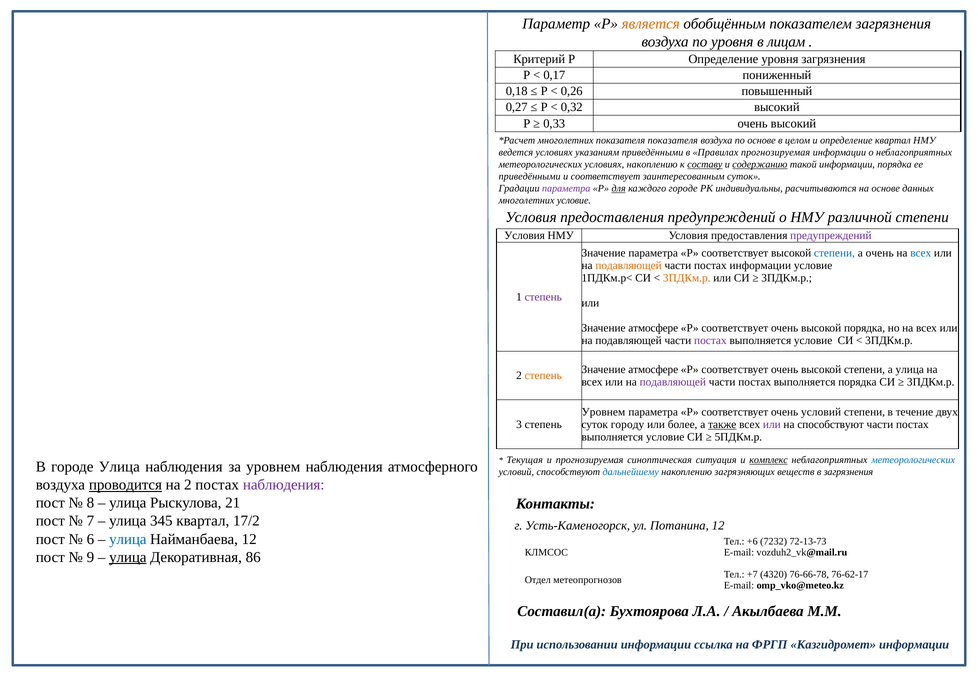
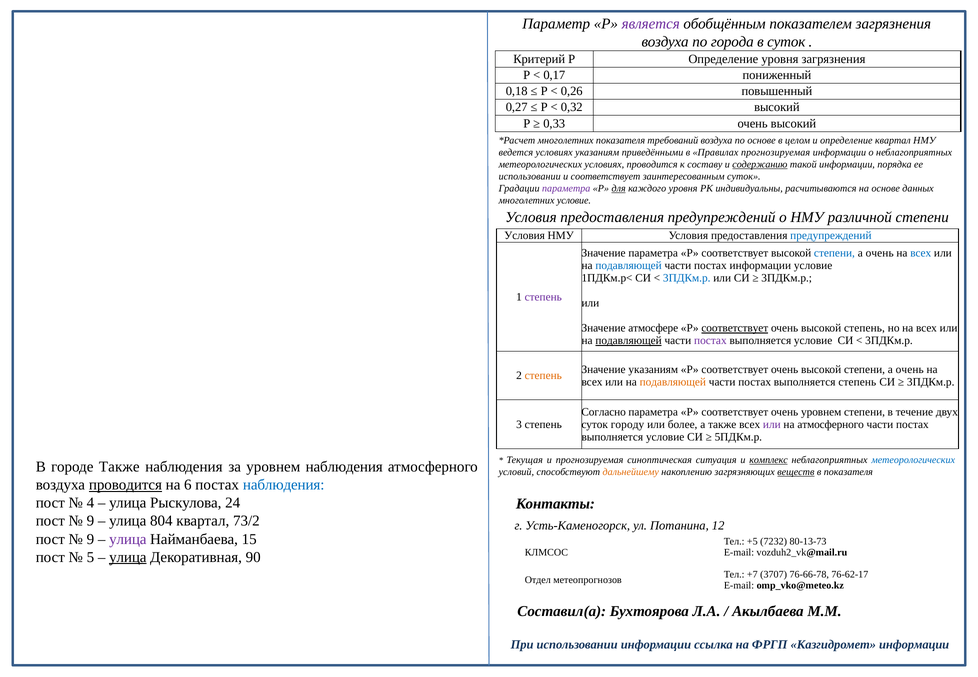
является colour: orange -> purple
по уровня: уровня -> города
в лицам: лицам -> суток
показателя показателя: показателя -> требований
условиях накоплению: накоплению -> проводится
составу underline: present -> none
приведёнными at (530, 176): приведёнными -> использовании
каждого городе: городе -> уровня
предупреждений at (831, 236) colour: purple -> blue
подавляющей at (629, 266) colour: orange -> blue
3ПДКм.р at (687, 278) colour: orange -> blue
соответствует at (735, 328) underline: none -> present
высокой порядка: порядка -> степень
подавляющей at (629, 341) underline: none -> present
атмосфере at (653, 369): атмосфере -> указаниям
улица at (910, 369): улица -> очень
подавляющей at (673, 382) colour: purple -> orange
выполняется порядка: порядка -> степень
Уровнем at (604, 412): Уровнем -> Согласно
очень условий: условий -> уровнем
также at (722, 425) underline: present -> none
на способствуют: способствуют -> атмосферного
городе Улица: Улица -> Также
дальнейшему colour: blue -> orange
веществ underline: none -> present
в загрязнения: загрязнения -> показателя
на 2: 2 -> 6
наблюдения at (284, 485) colour: purple -> blue
8: 8 -> 4
21: 21 -> 24
7 at (90, 521): 7 -> 9
345: 345 -> 804
17/2: 17/2 -> 73/2
6 at (90, 539): 6 -> 9
улица at (128, 539) colour: blue -> purple
Найманбаева 12: 12 -> 15
+6: +6 -> +5
72-13-73: 72-13-73 -> 80-13-73
9: 9 -> 5
86: 86 -> 90
4320: 4320 -> 3707
